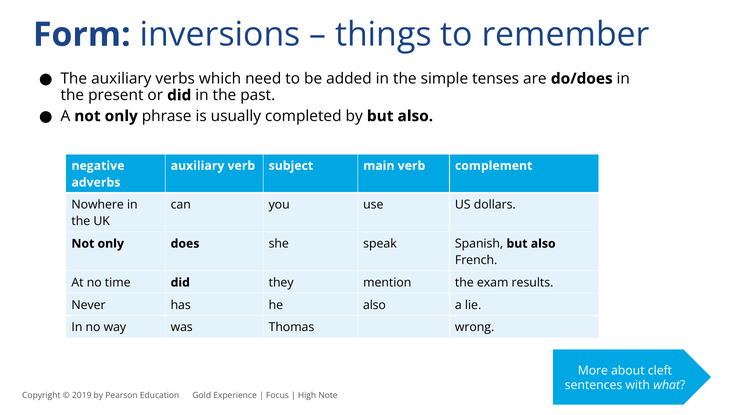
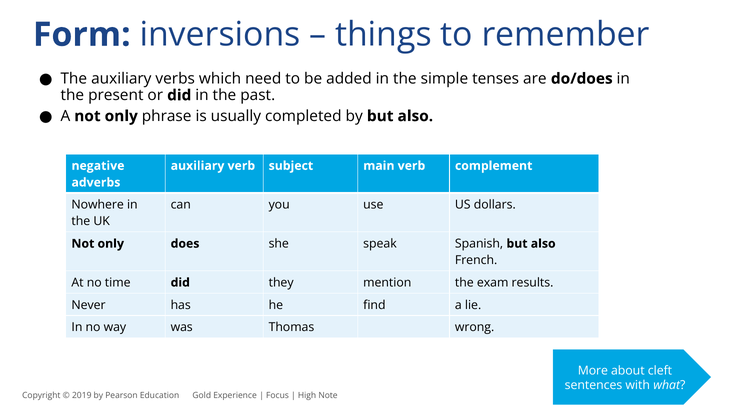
he also: also -> find
